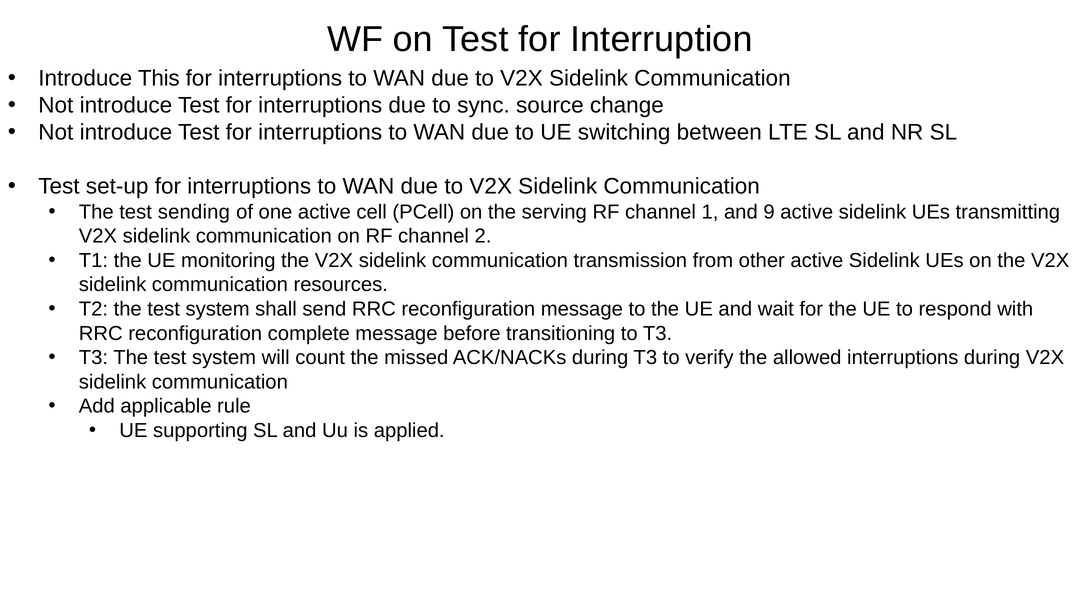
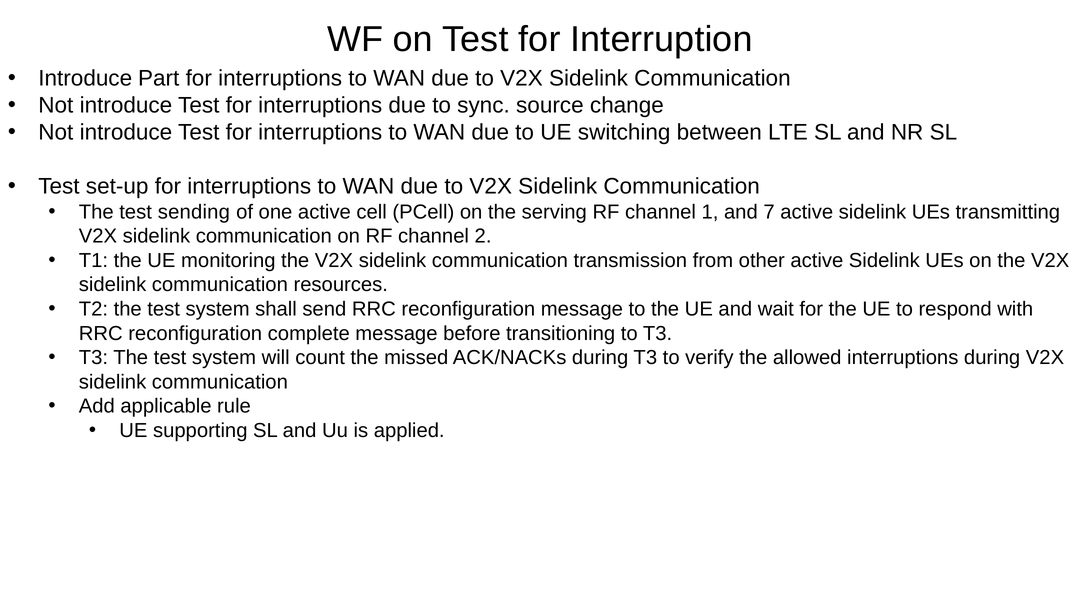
This: This -> Part
9: 9 -> 7
